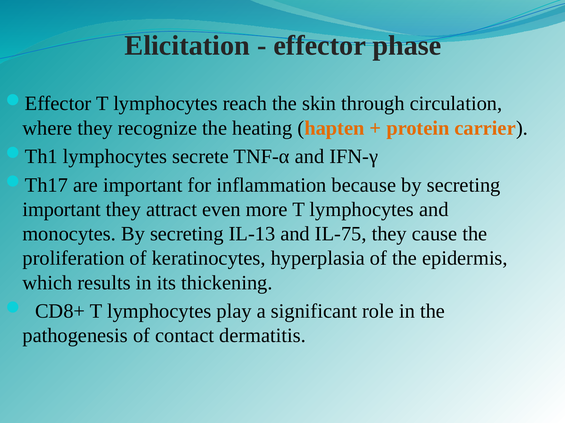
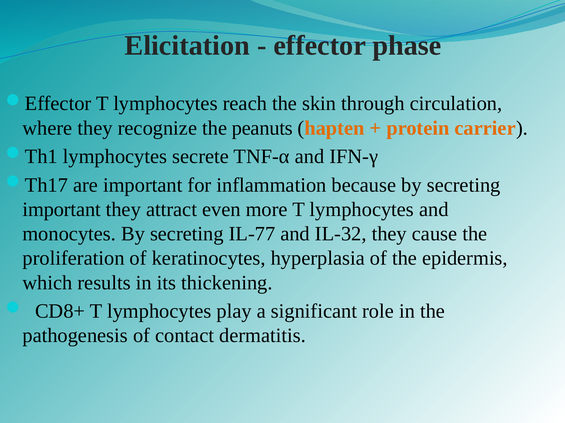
heating: heating -> peanuts
IL-13: IL-13 -> IL-77
IL-75: IL-75 -> IL-32
